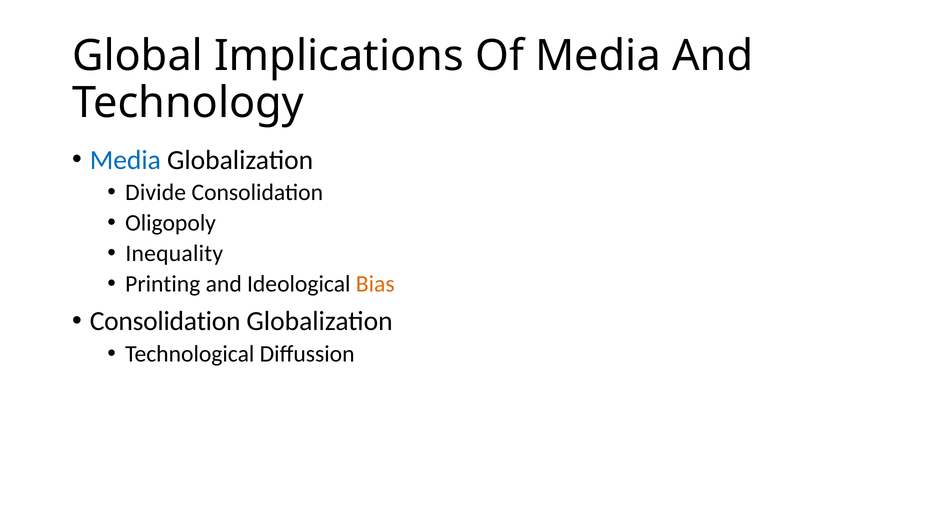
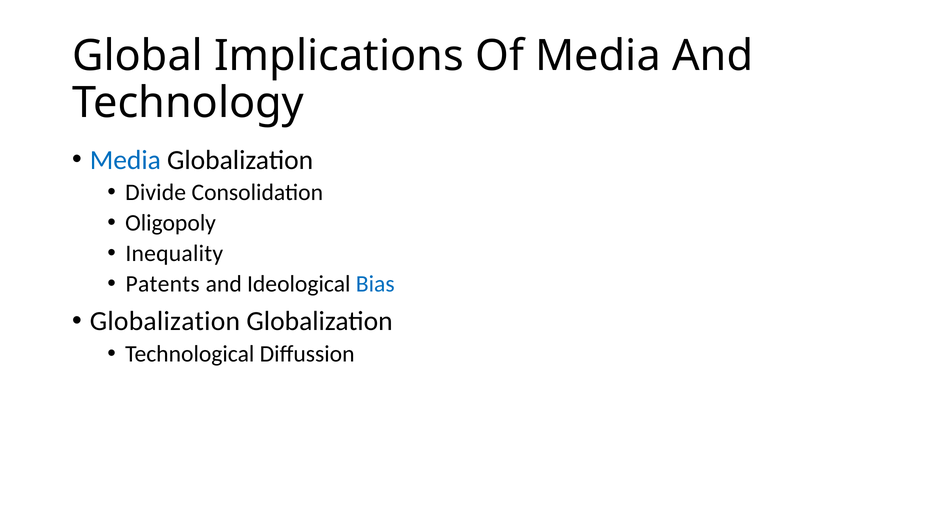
Printing: Printing -> Patents
Bias colour: orange -> blue
Consolidation at (165, 321): Consolidation -> Globalization
